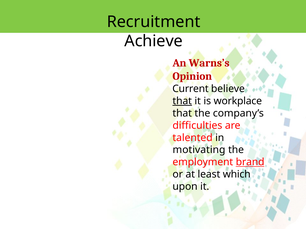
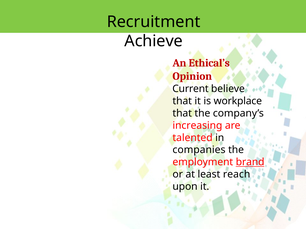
Warns’s: Warns’s -> Ethical’s
that at (182, 101) underline: present -> none
difficulties: difficulties -> increasing
motivating: motivating -> companies
which: which -> reach
